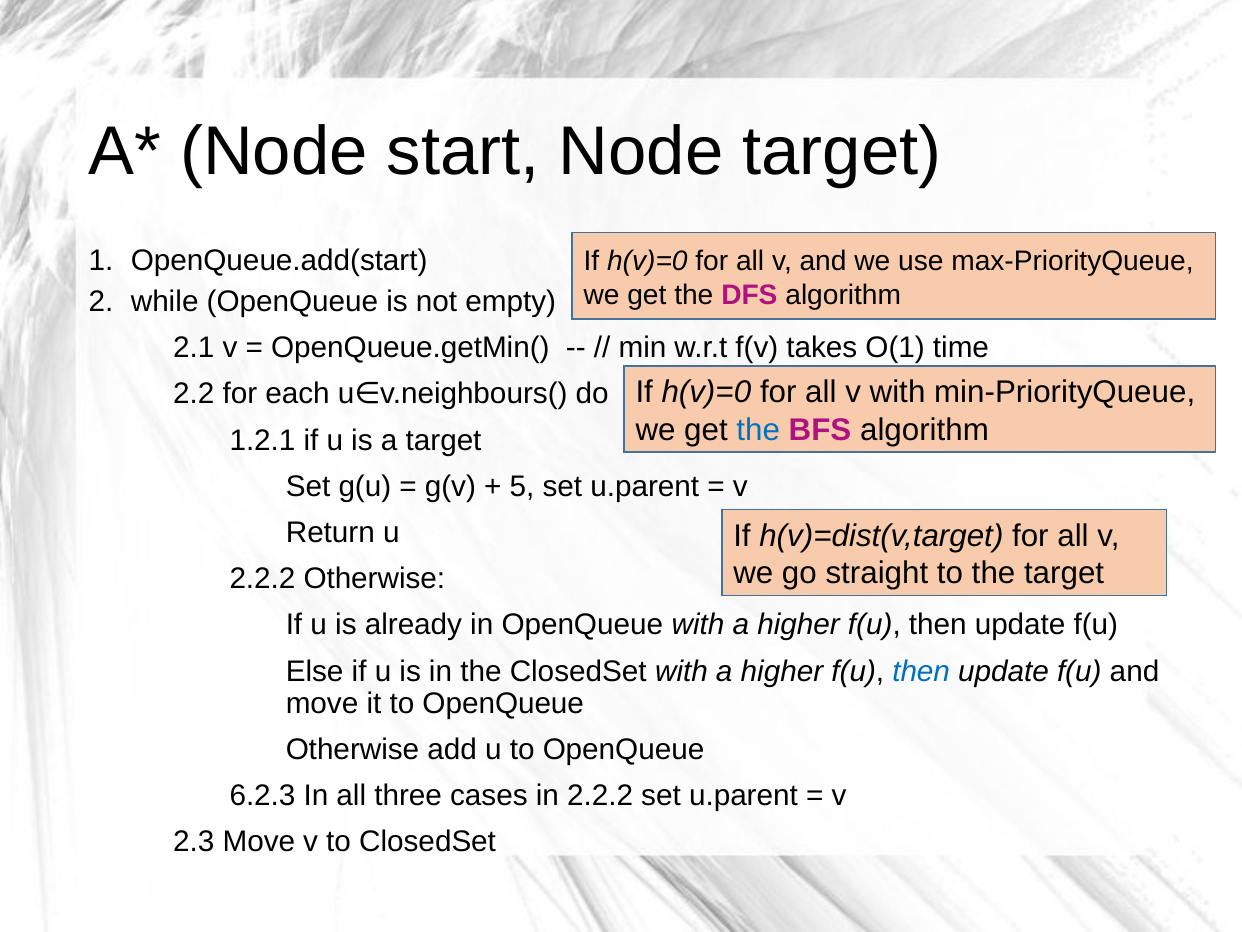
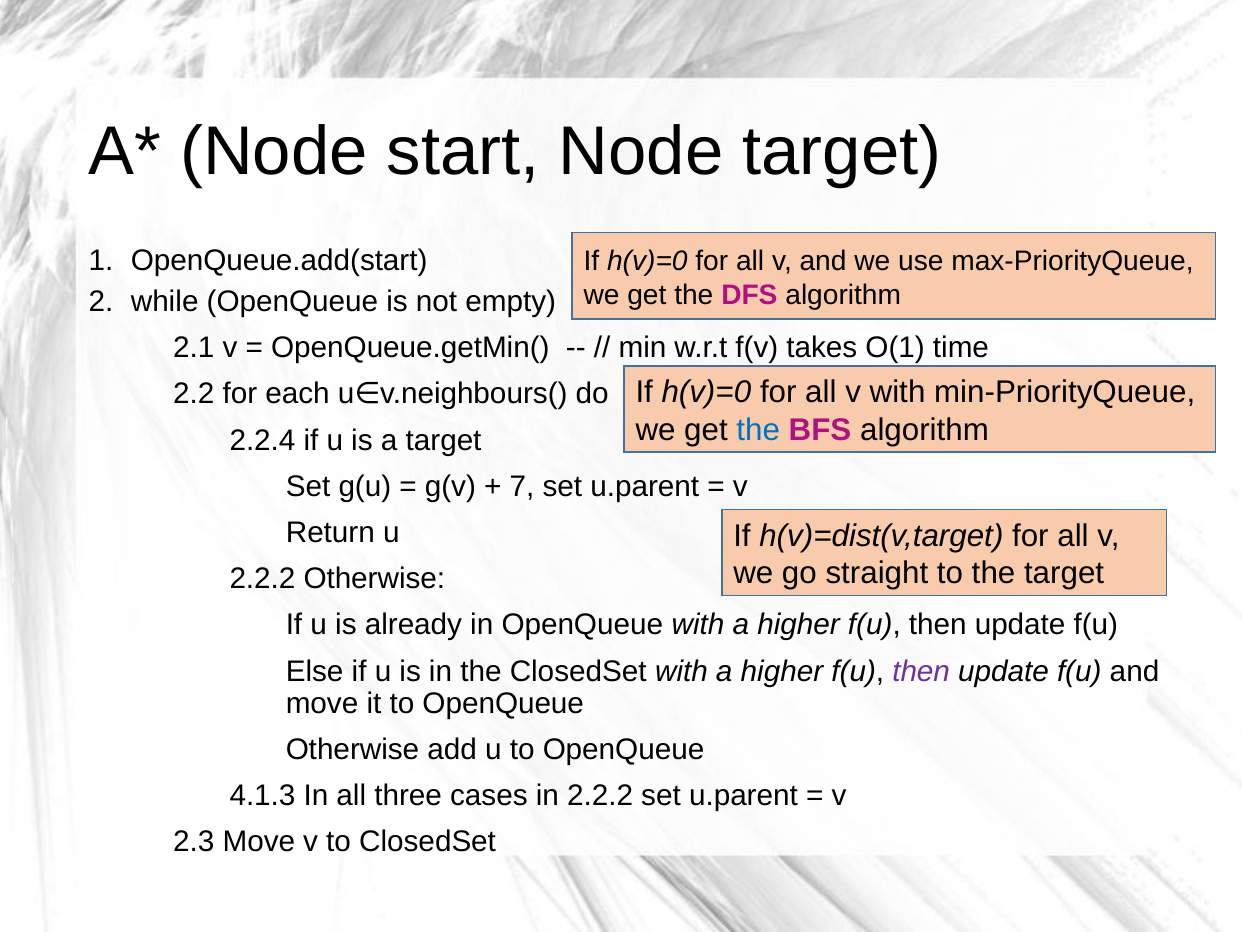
1.2.1: 1.2.1 -> 2.2.4
5: 5 -> 7
then at (921, 671) colour: blue -> purple
6.2.3: 6.2.3 -> 4.1.3
